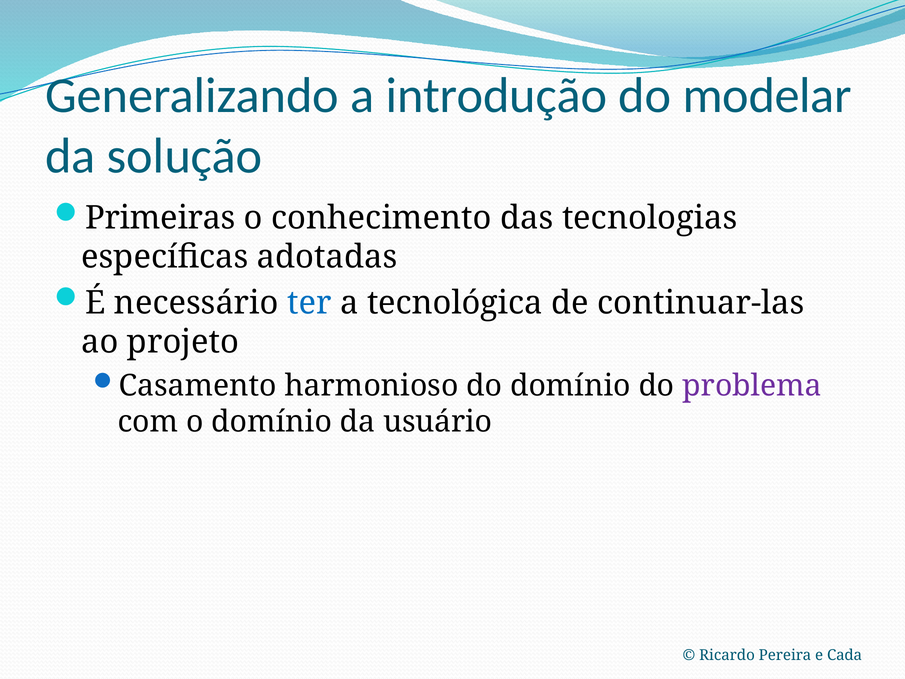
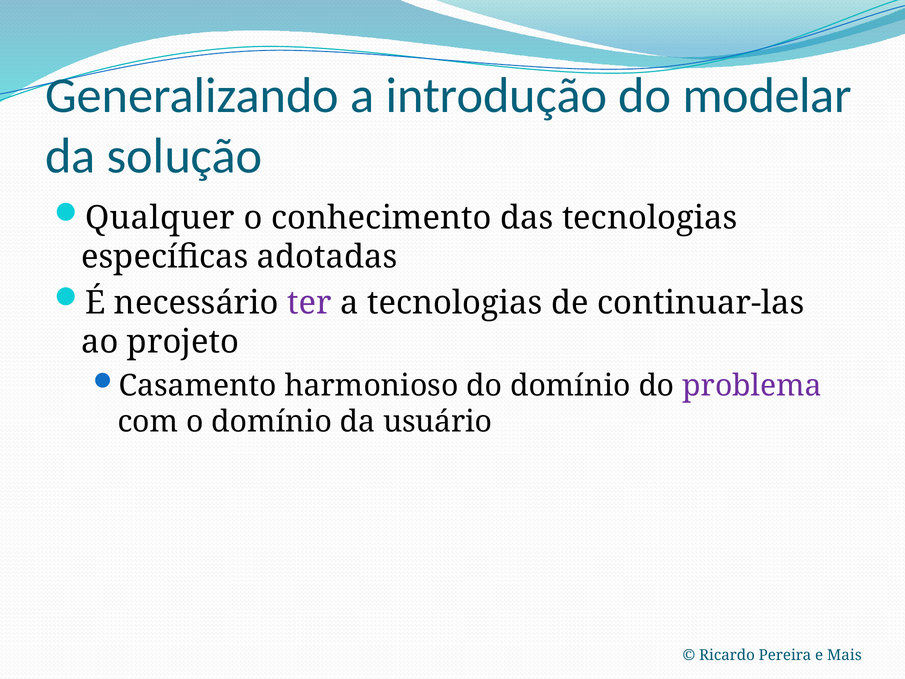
Primeiras: Primeiras -> Qualquer
ter colour: blue -> purple
a tecnológica: tecnológica -> tecnologias
Cada: Cada -> Mais
